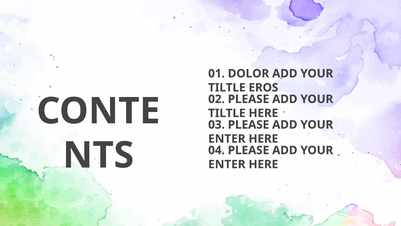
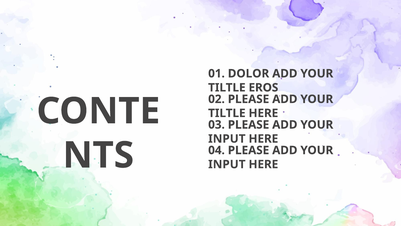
ENTER at (227, 139): ENTER -> INPUT
ENTER at (227, 164): ENTER -> INPUT
